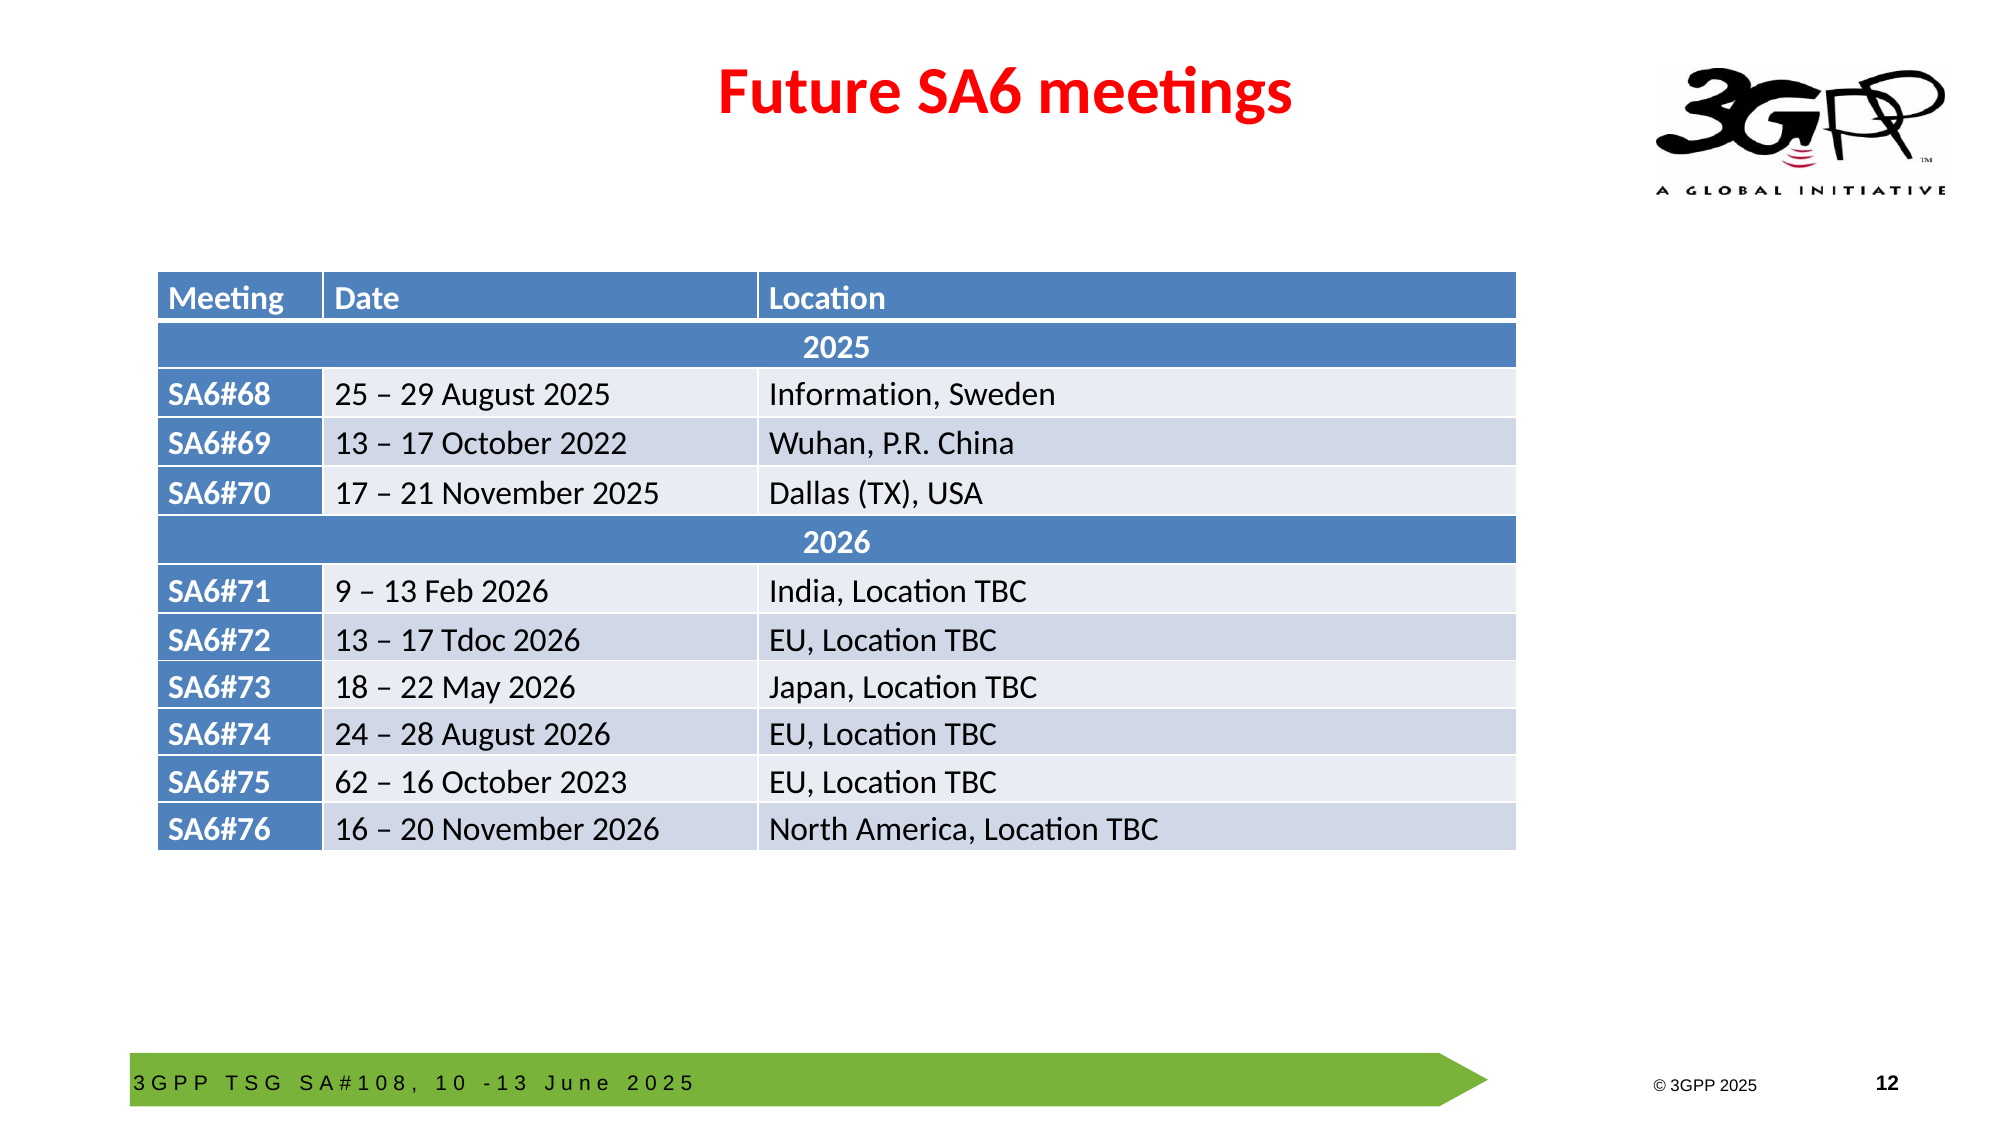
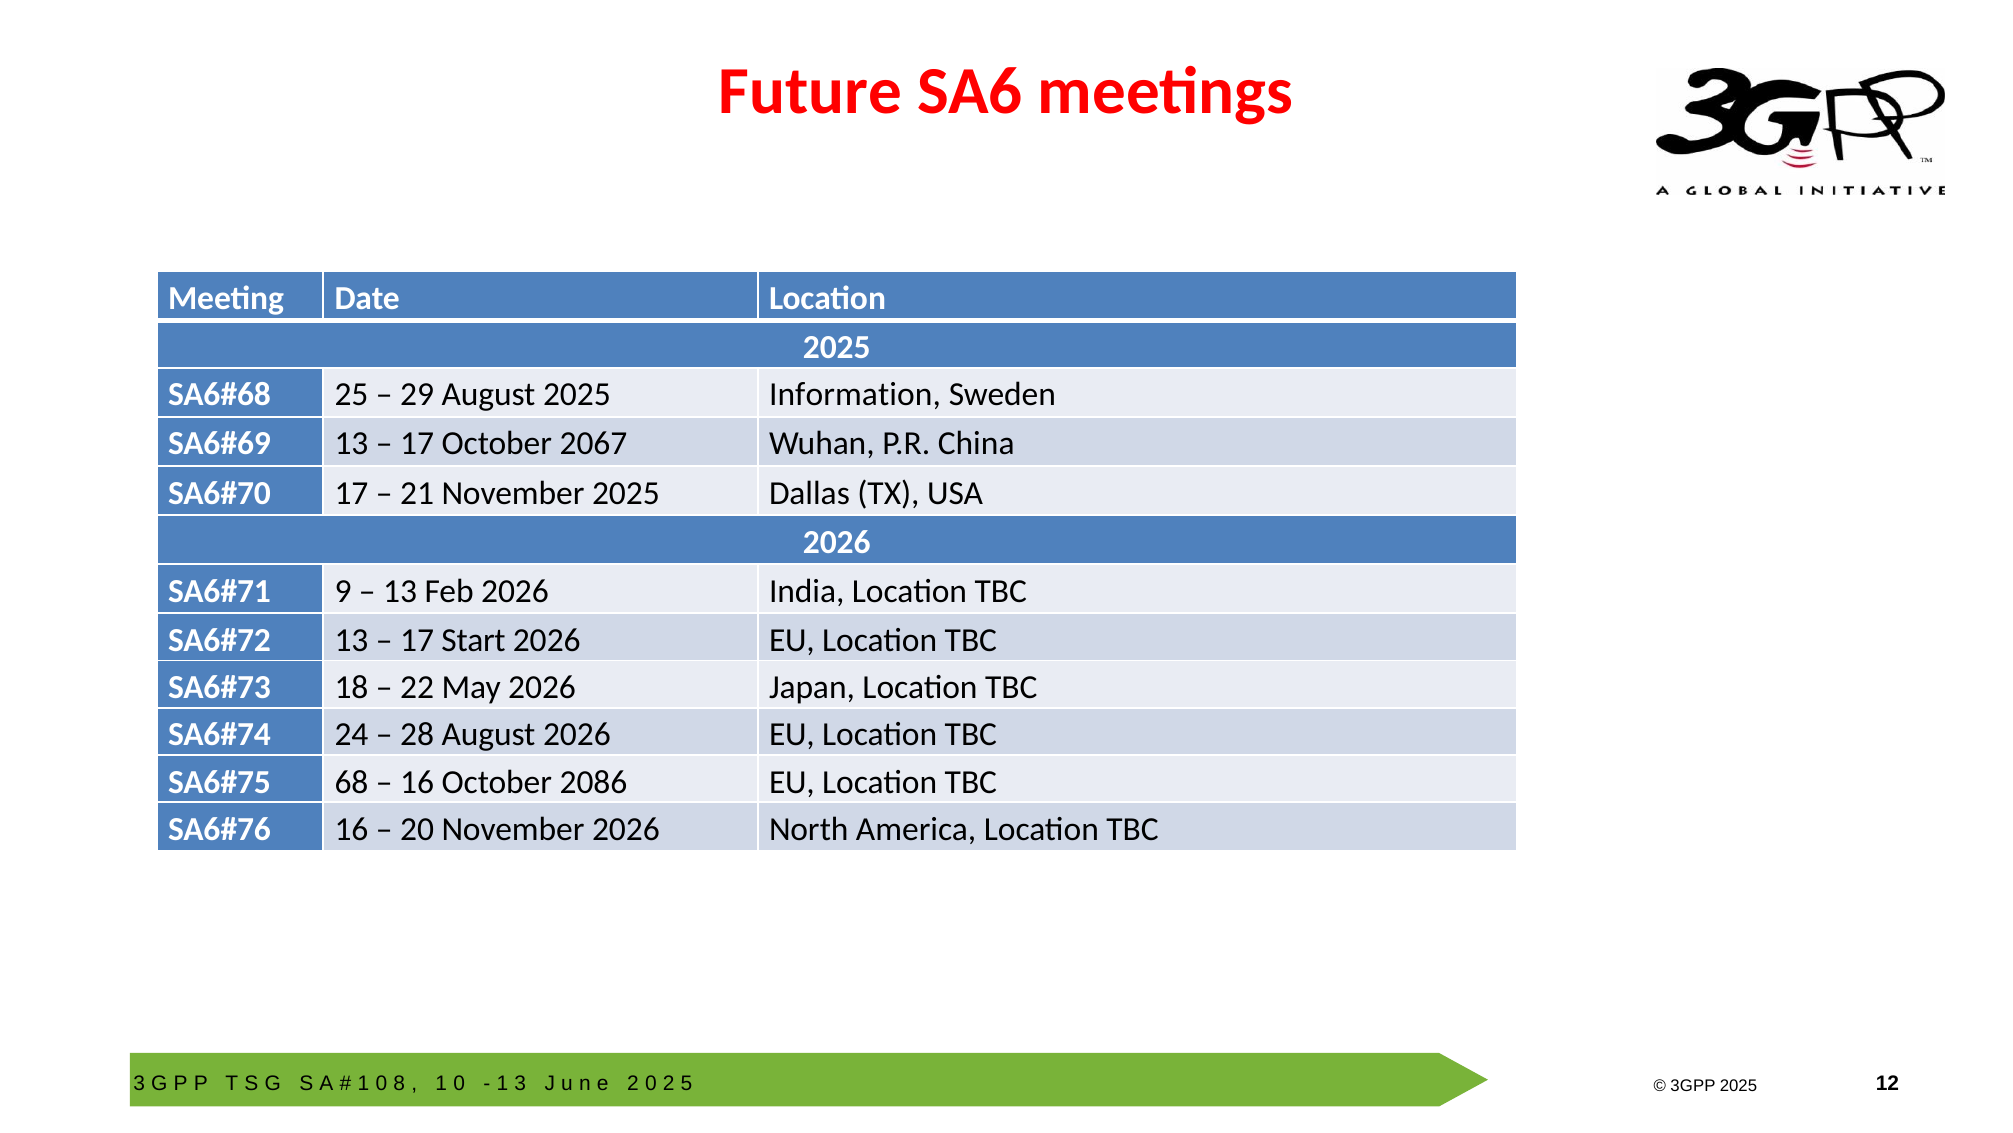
2022: 2022 -> 2067
Tdoc: Tdoc -> Start
62: 62 -> 68
2023: 2023 -> 2086
